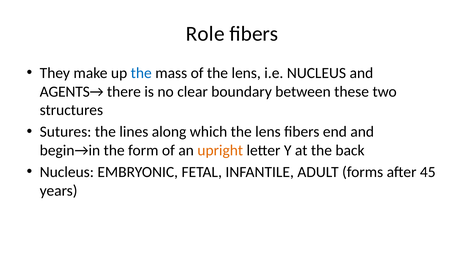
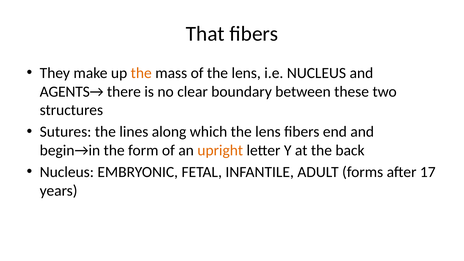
Role: Role -> That
the at (141, 73) colour: blue -> orange
45: 45 -> 17
